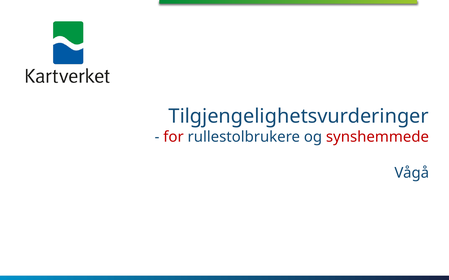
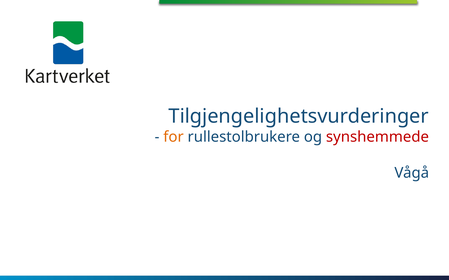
for colour: red -> orange
